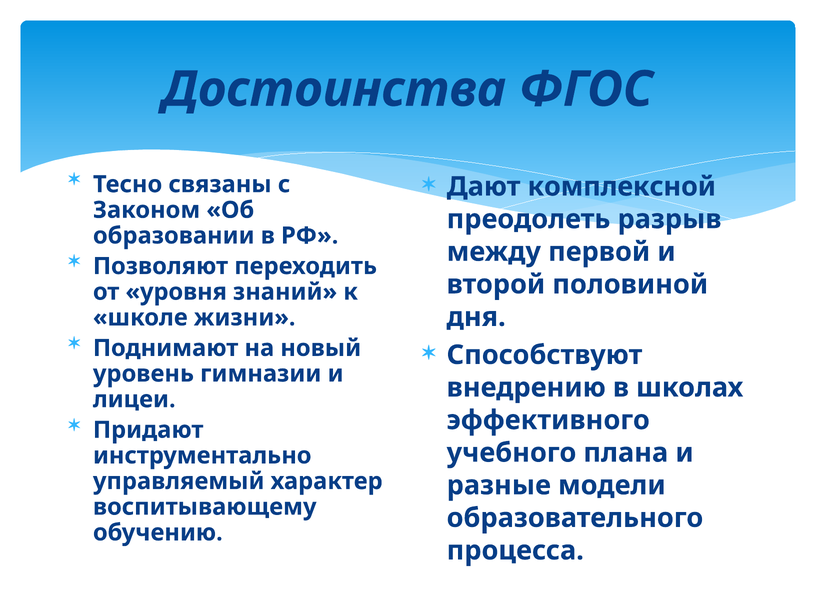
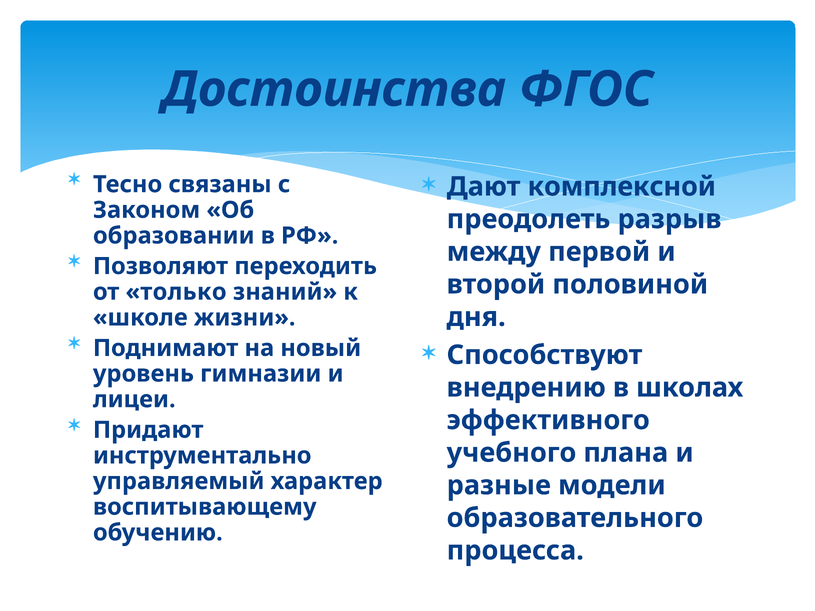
уровня: уровня -> только
